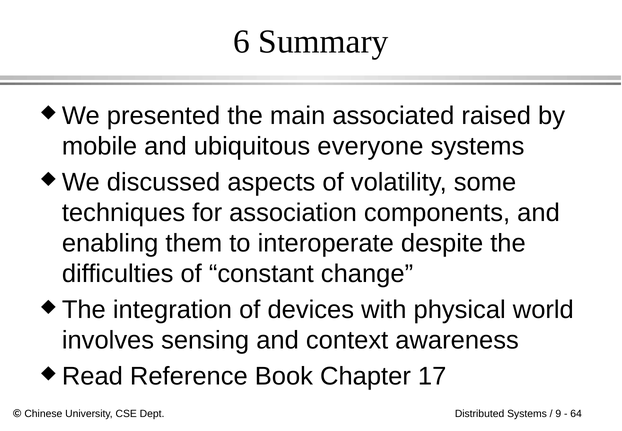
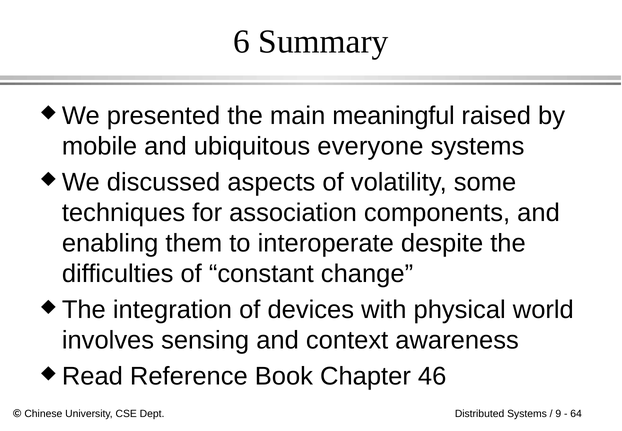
associated: associated -> meaningful
17: 17 -> 46
